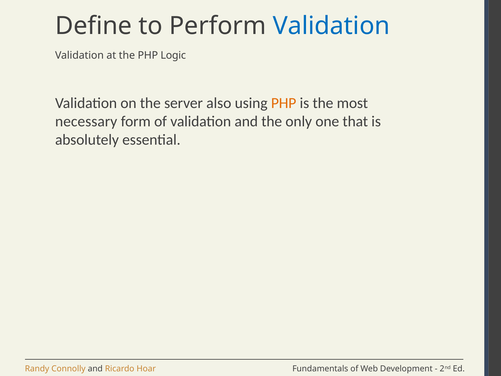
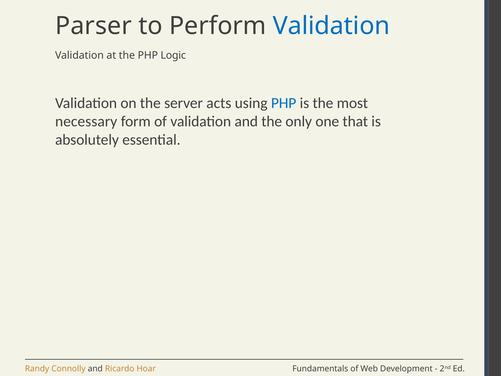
Define: Define -> Parser
also: also -> acts
PHP at (284, 103) colour: orange -> blue
